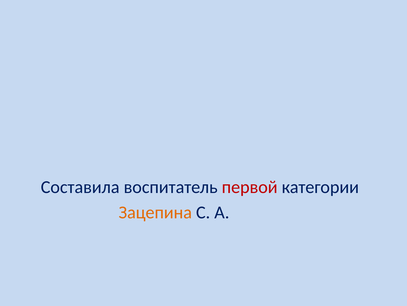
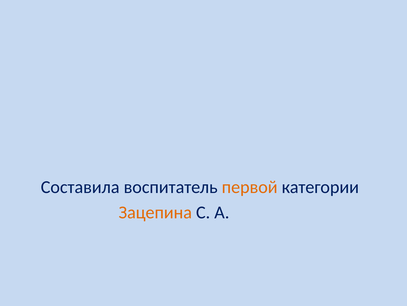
первой colour: red -> orange
